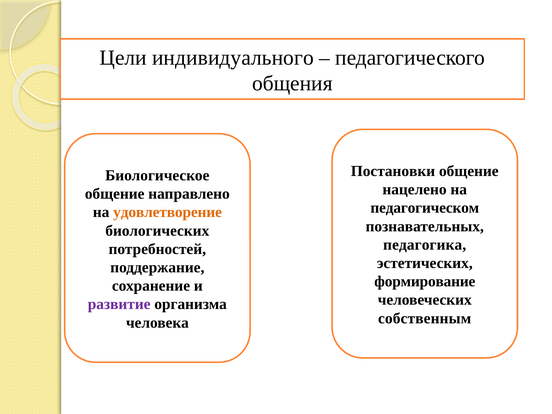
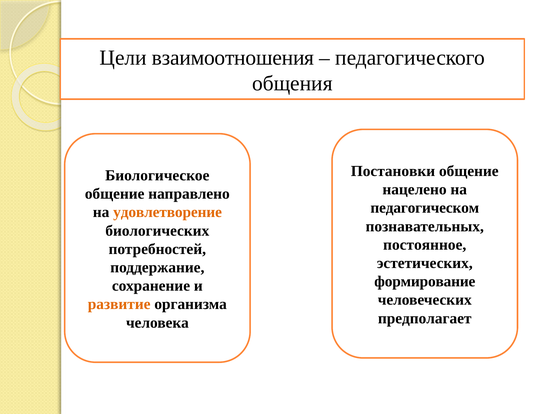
индивидуального: индивидуального -> взаимоотношения
педагогика: педагогика -> постоянное
развитие colour: purple -> orange
собственным: собственным -> предполагает
